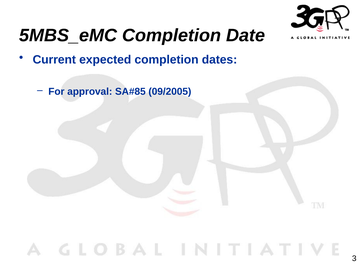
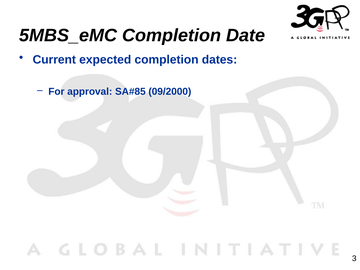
09/2005: 09/2005 -> 09/2000
